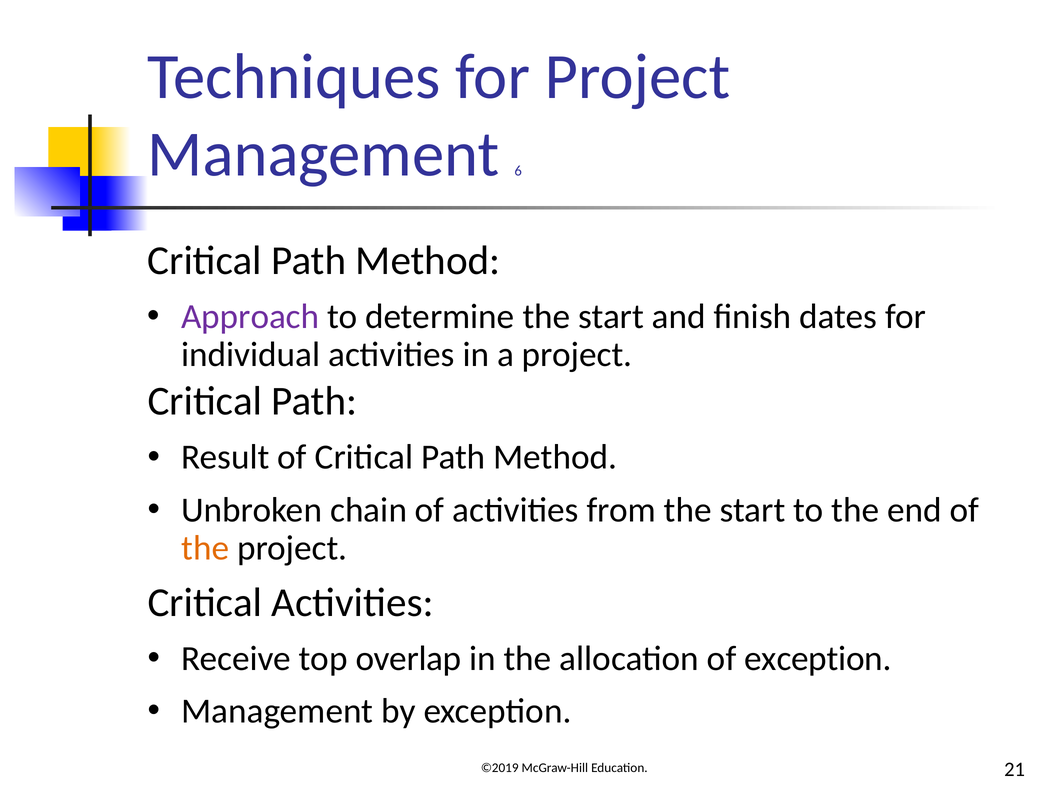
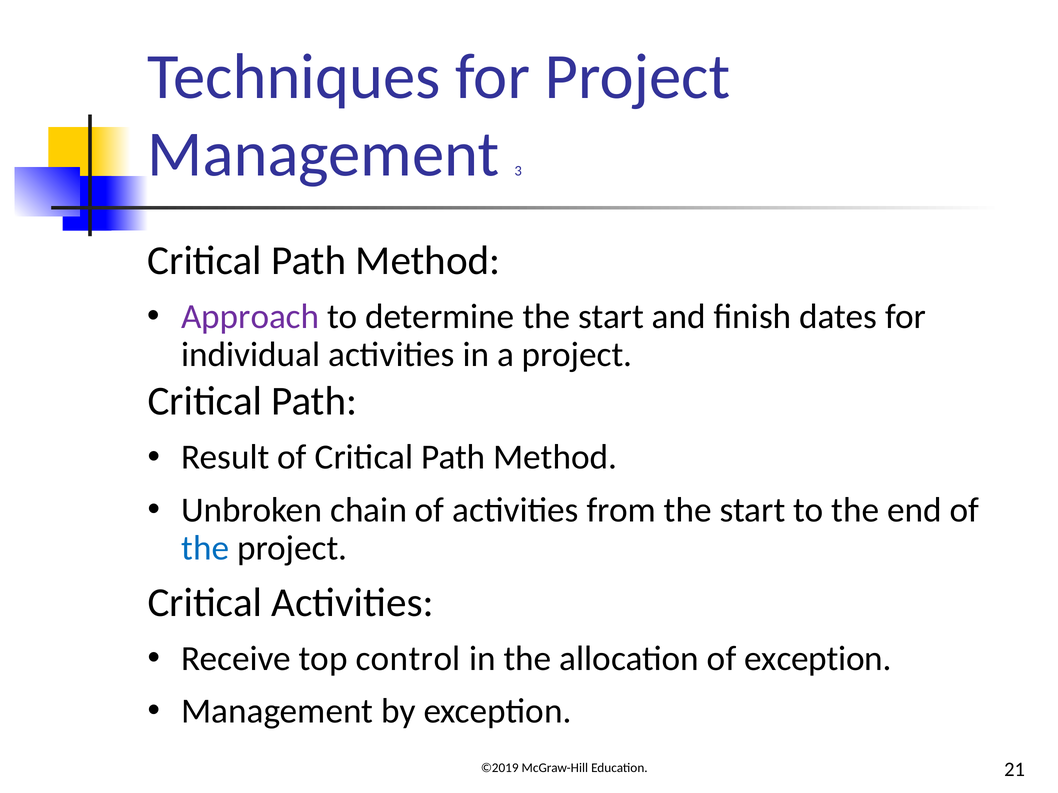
6: 6 -> 3
the at (205, 548) colour: orange -> blue
overlap: overlap -> control
